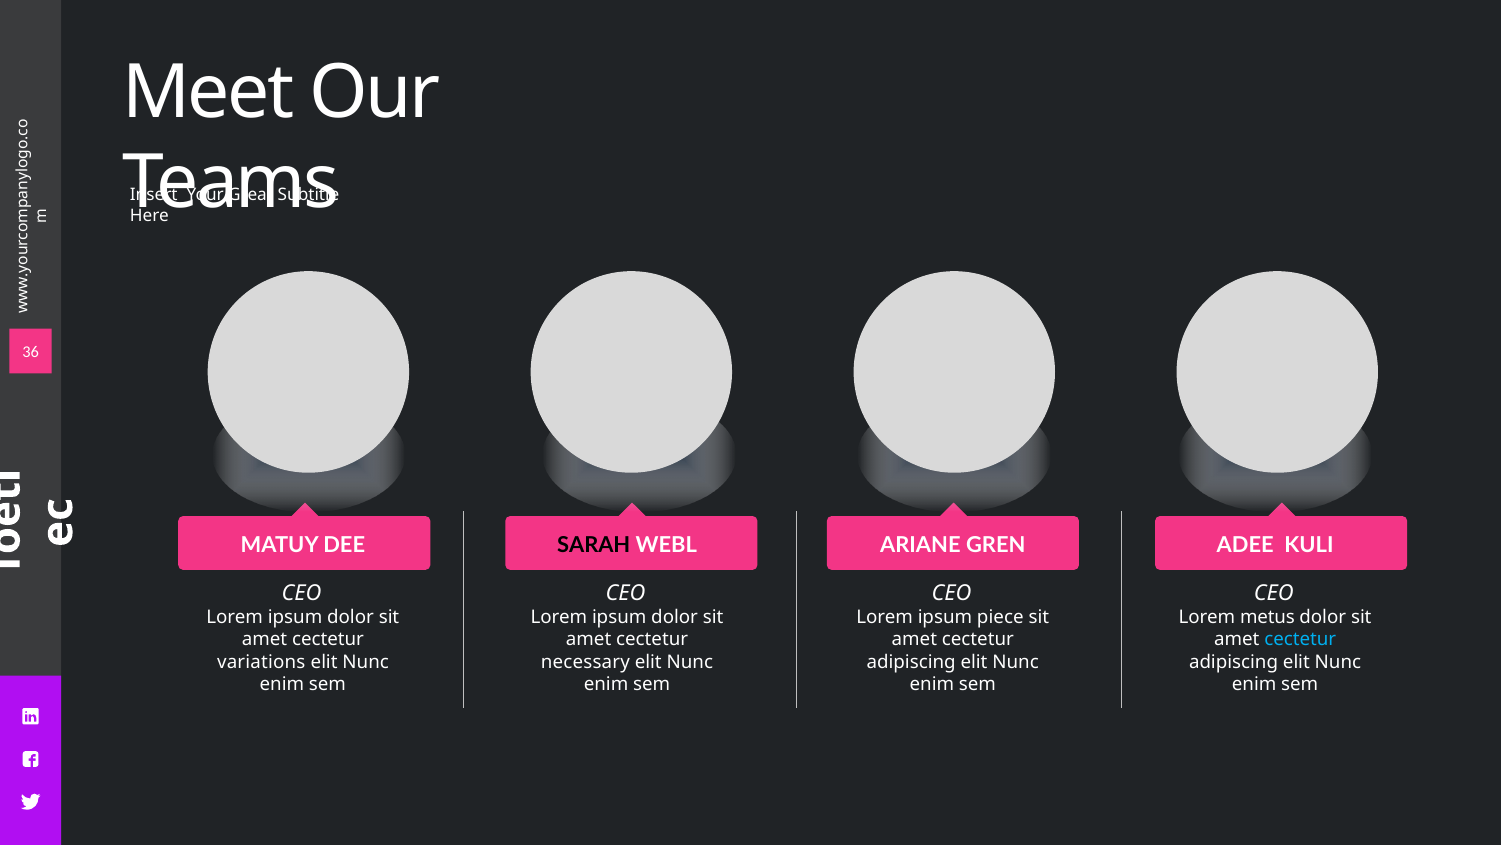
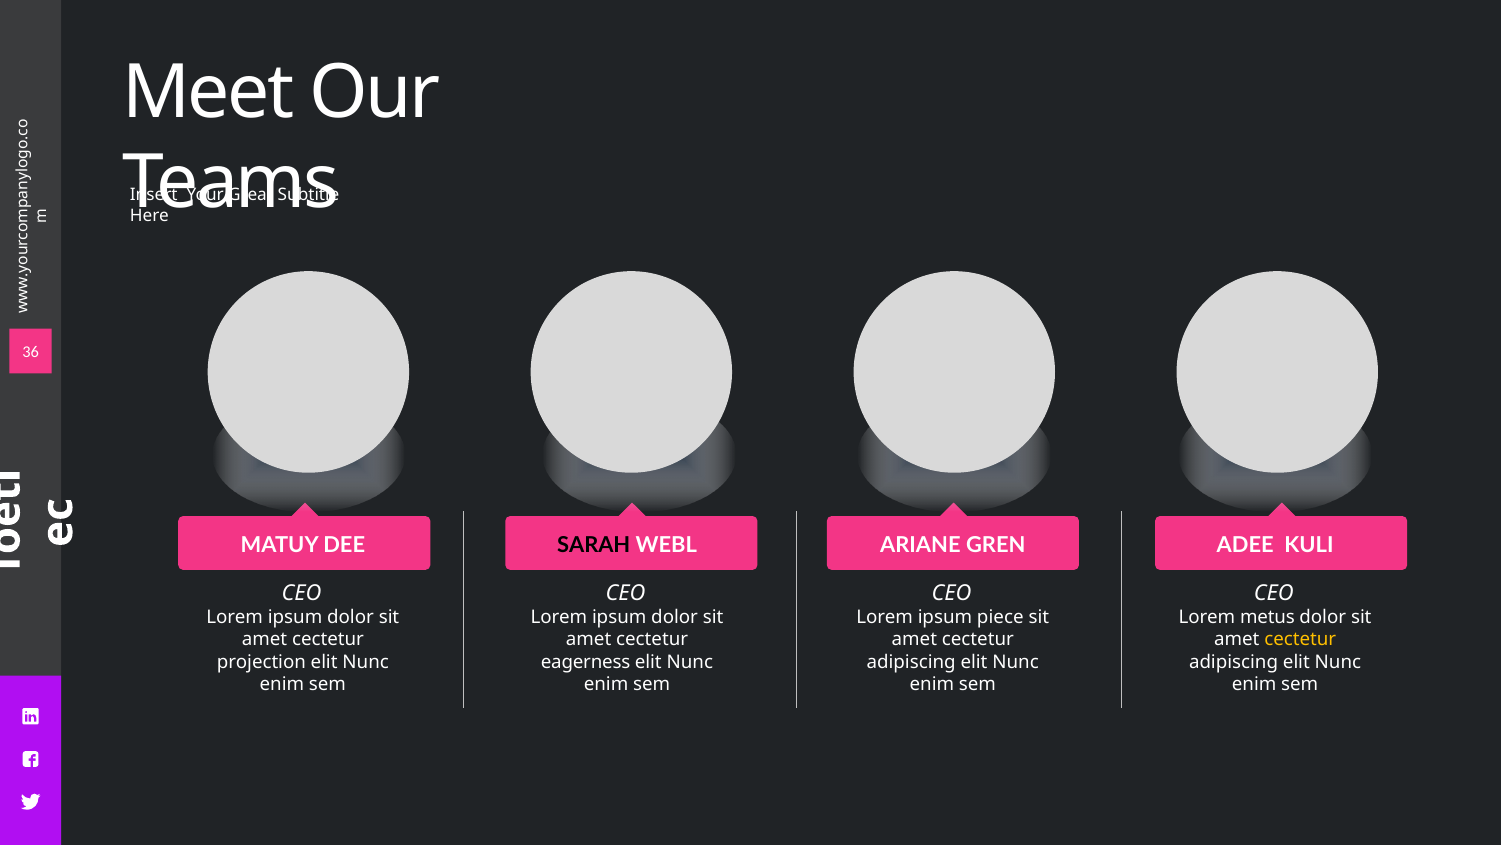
cectetur at (1300, 639) colour: light blue -> yellow
variations: variations -> projection
necessary: necessary -> eagerness
